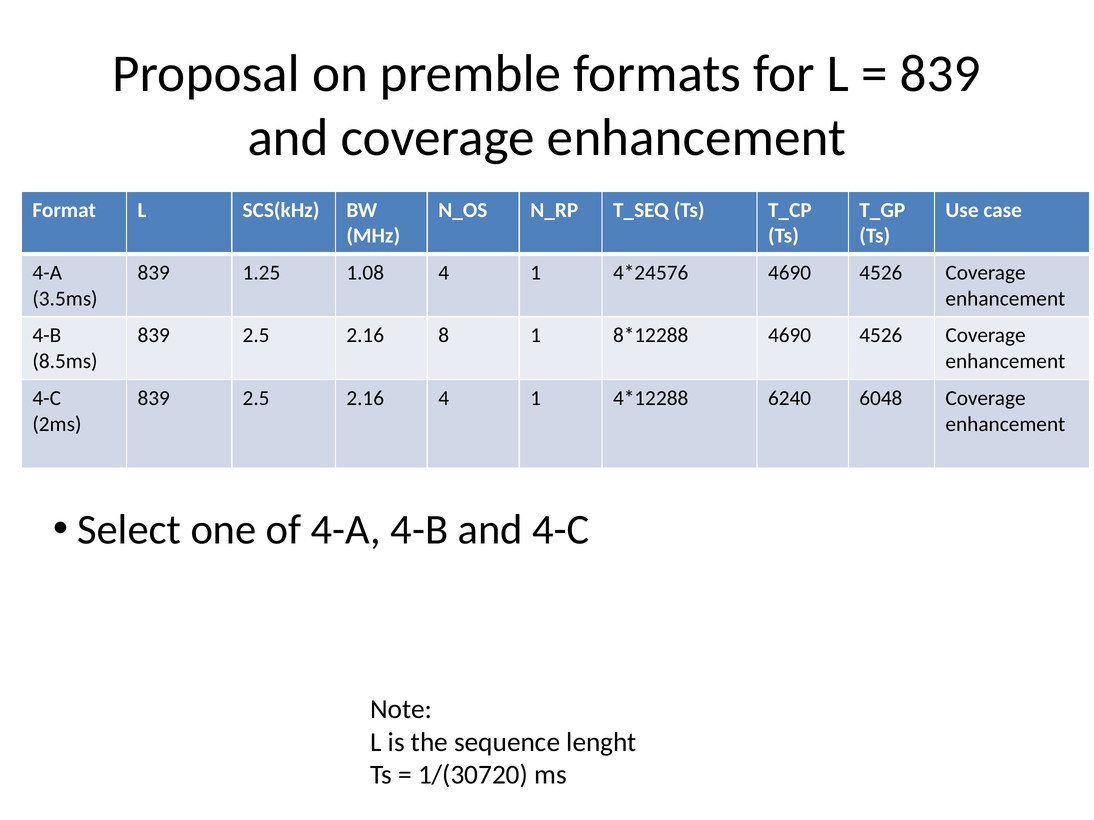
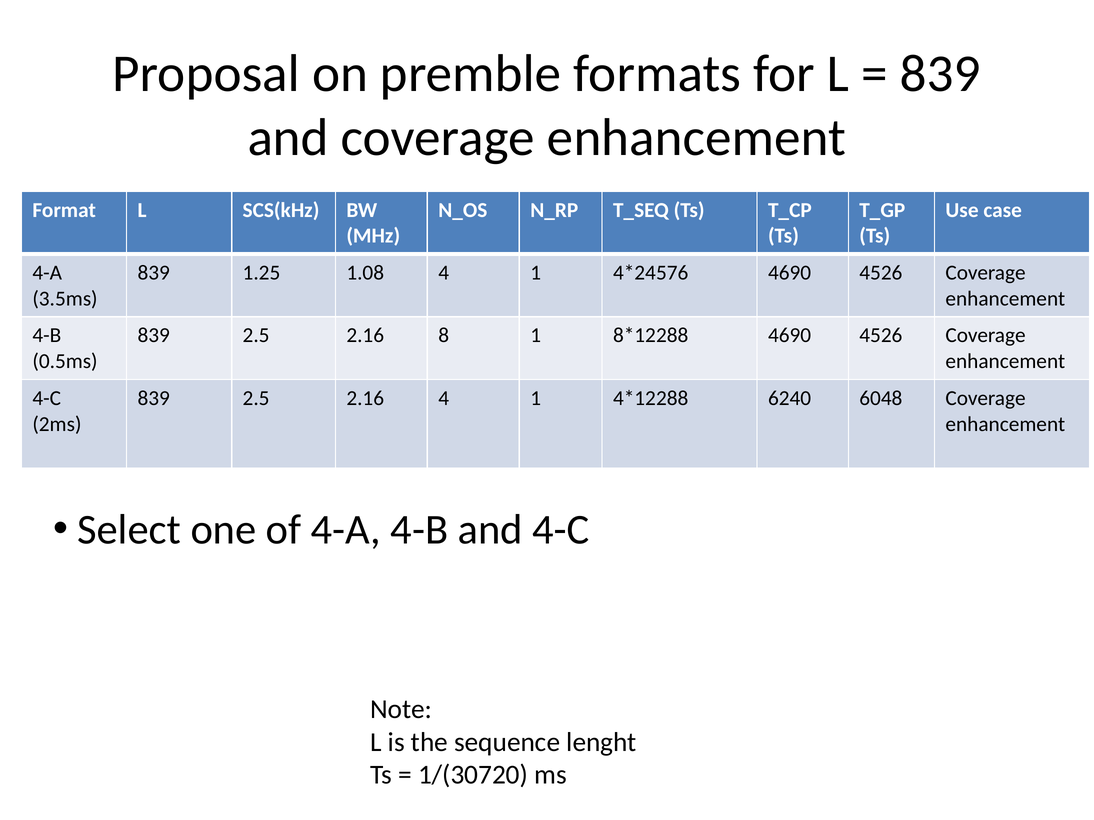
8.5ms: 8.5ms -> 0.5ms
